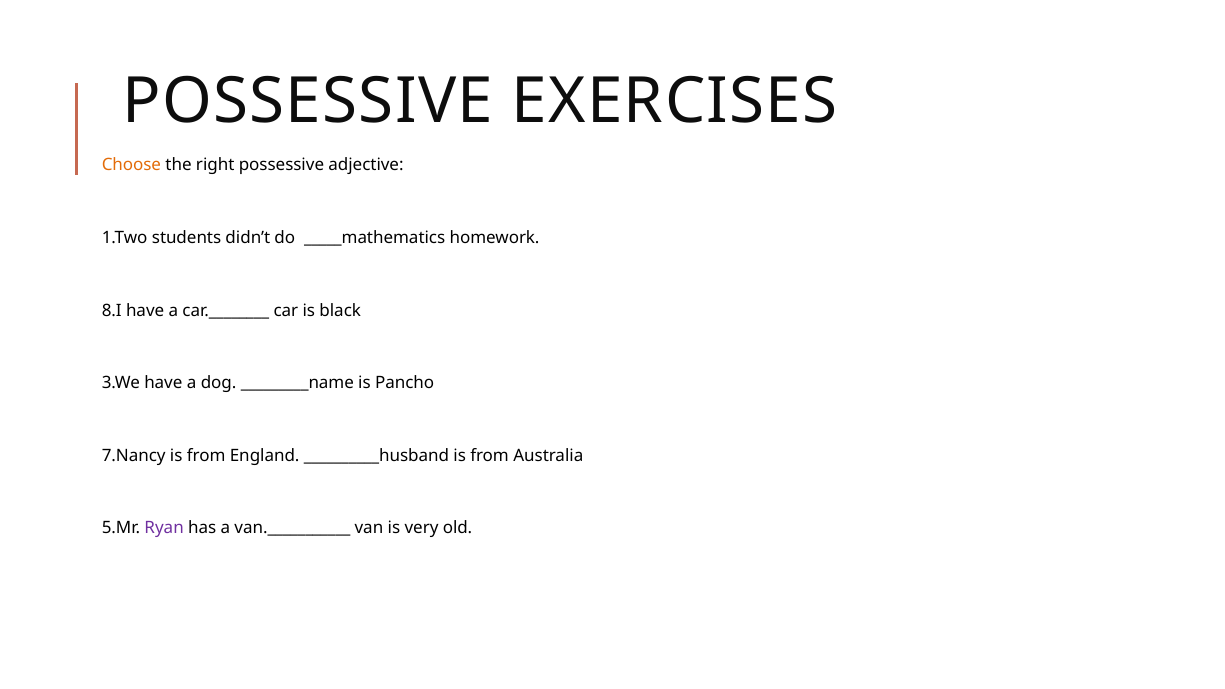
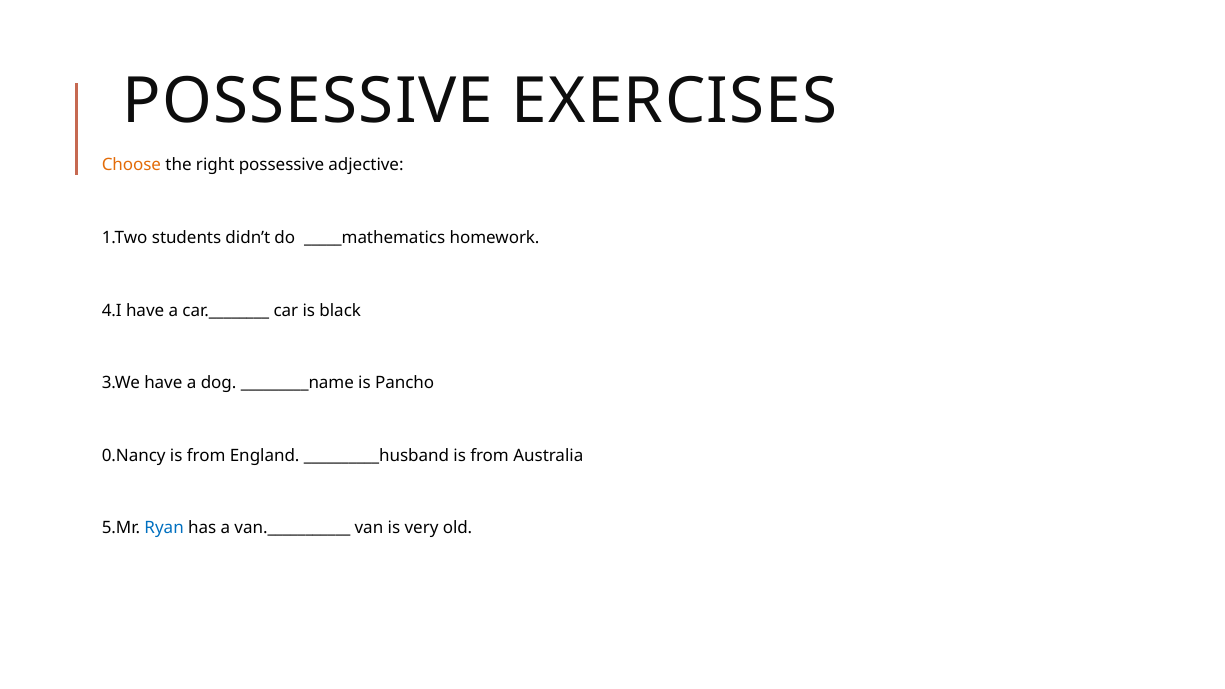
8.I: 8.I -> 4.I
7.Nancy: 7.Nancy -> 0.Nancy
Ryan colour: purple -> blue
